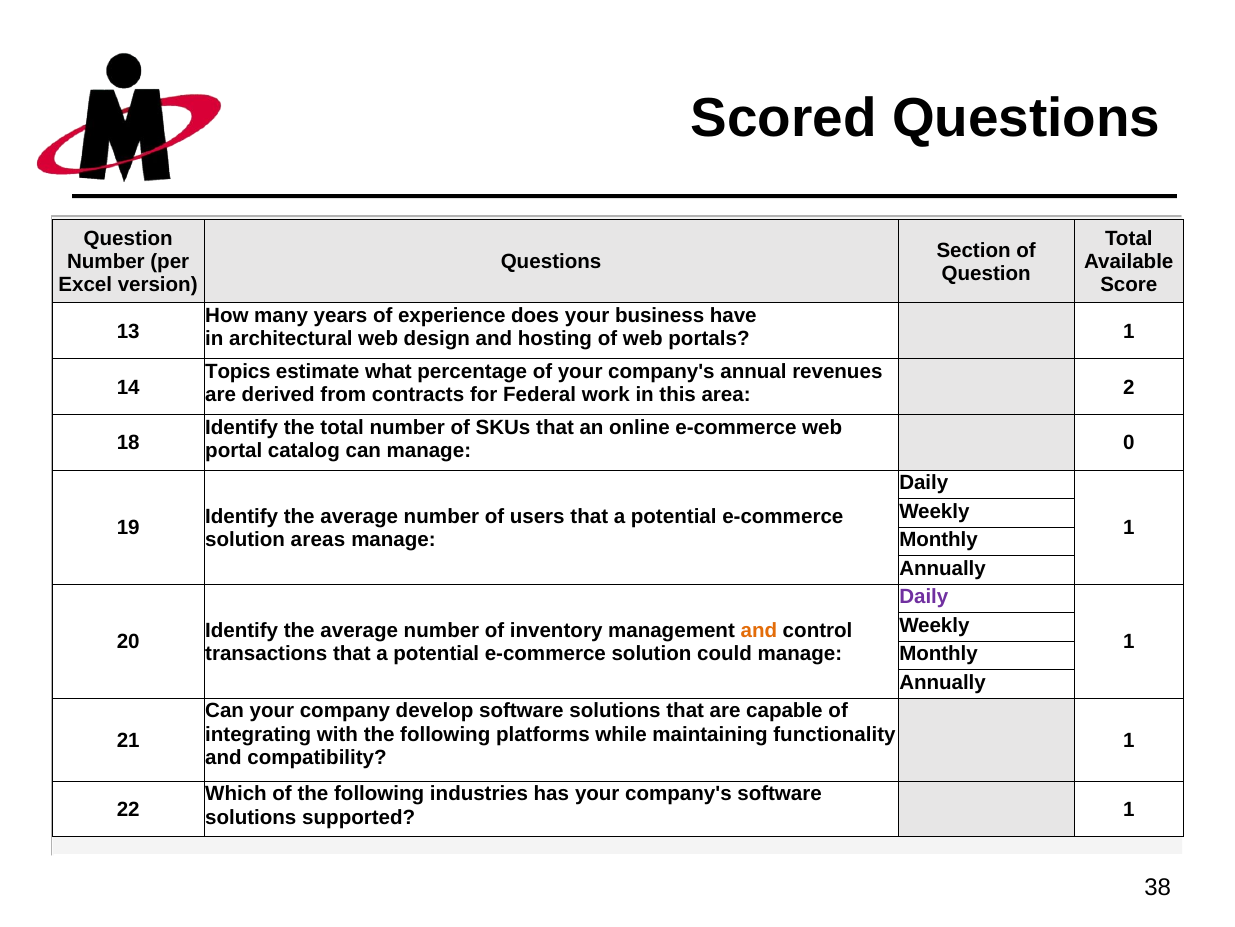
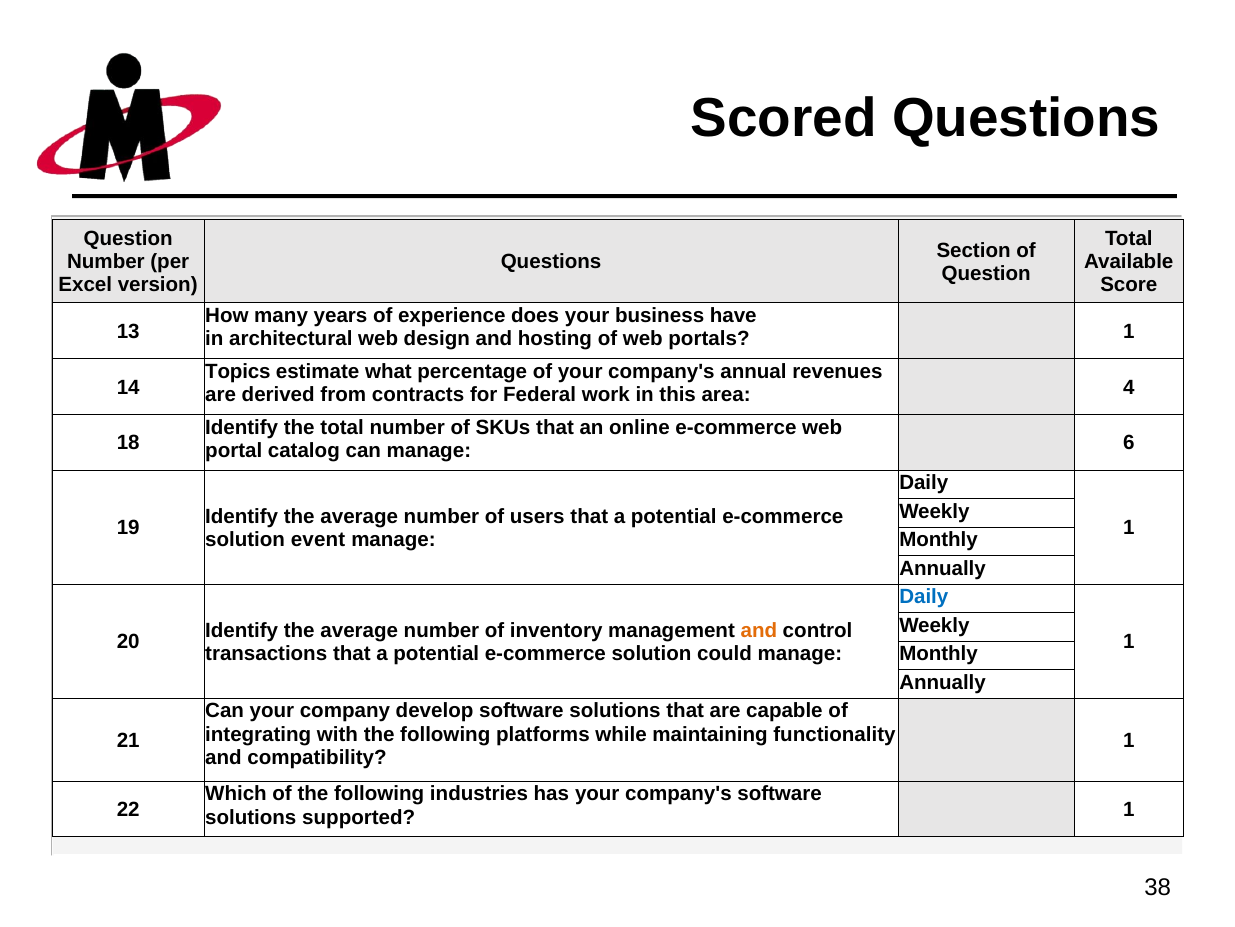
2: 2 -> 4
0: 0 -> 6
areas: areas -> event
Daily at (924, 597) colour: purple -> blue
